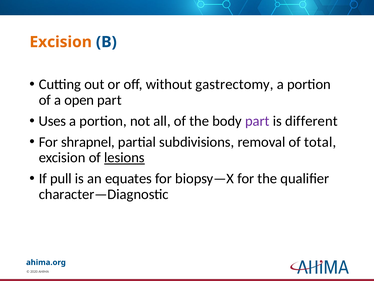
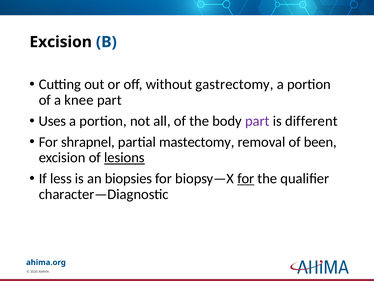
Excision at (61, 42) colour: orange -> black
open: open -> knee
subdivisions: subdivisions -> mastectomy
total: total -> been
pull: pull -> less
equates: equates -> biopsies
for at (246, 178) underline: none -> present
